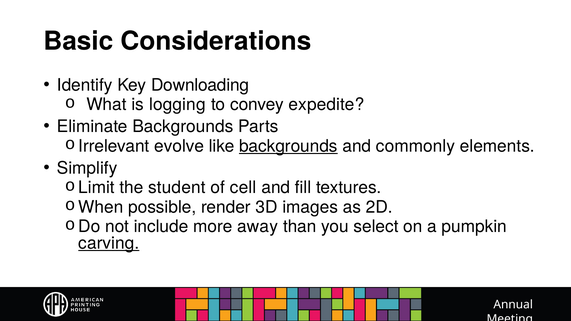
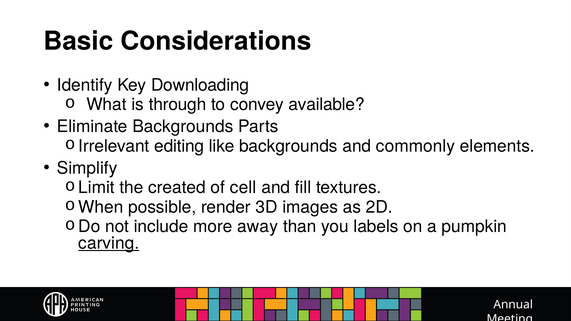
logging: logging -> through
expedite: expedite -> available
evolve: evolve -> editing
backgrounds at (288, 146) underline: present -> none
student: student -> created
select: select -> labels
